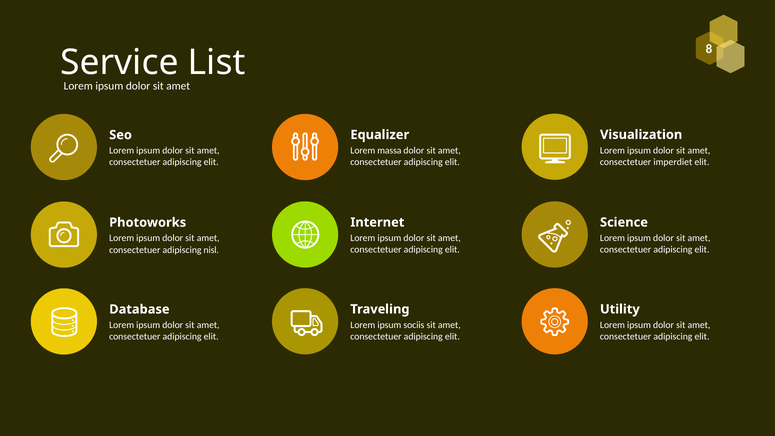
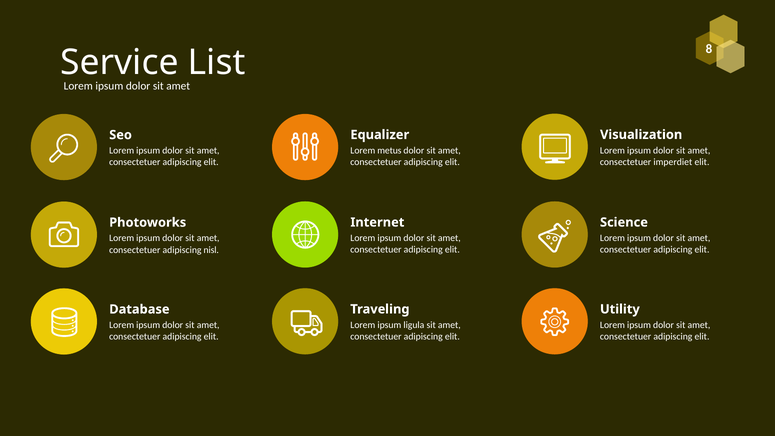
massa: massa -> metus
sociis: sociis -> ligula
